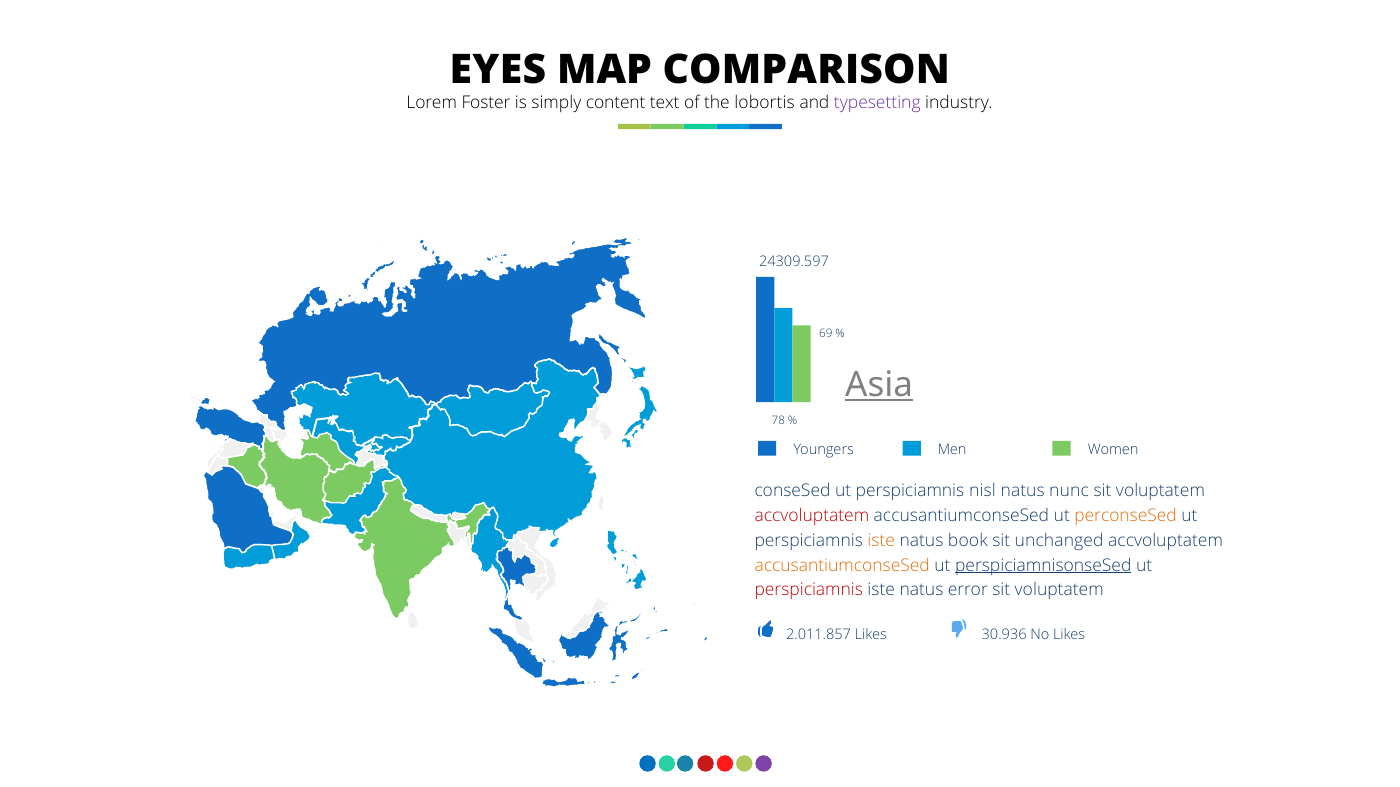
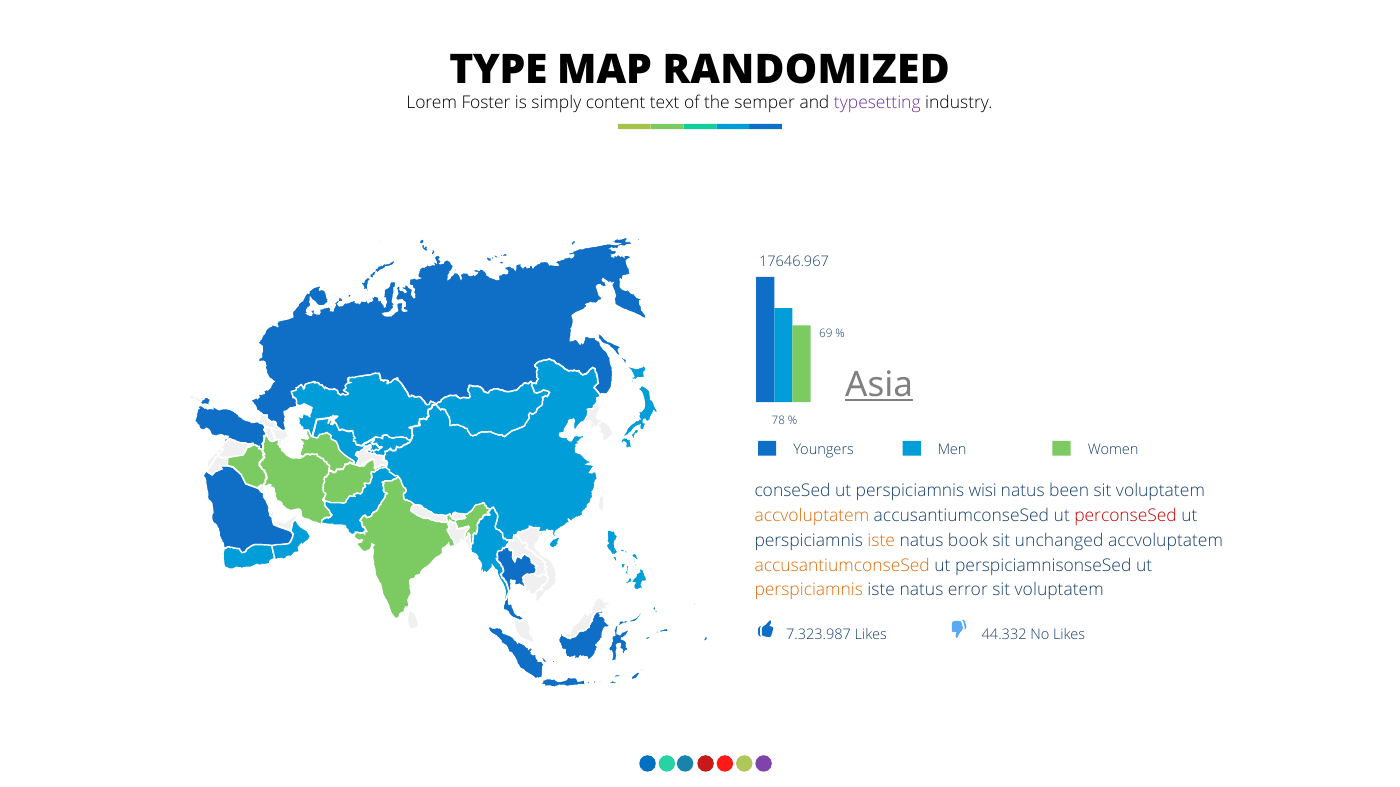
EYES: EYES -> TYPE
COMPARISON: COMPARISON -> RANDOMIZED
lobortis: lobortis -> semper
24309.597: 24309.597 -> 17646.967
nisl: nisl -> wisi
nunc: nunc -> been
accvoluptatem at (812, 516) colour: red -> orange
perconseSed colour: orange -> red
perspiciamnisonseSed underline: present -> none
perspiciamnis at (809, 590) colour: red -> orange
2.011.857: 2.011.857 -> 7.323.987
30.936: 30.936 -> 44.332
